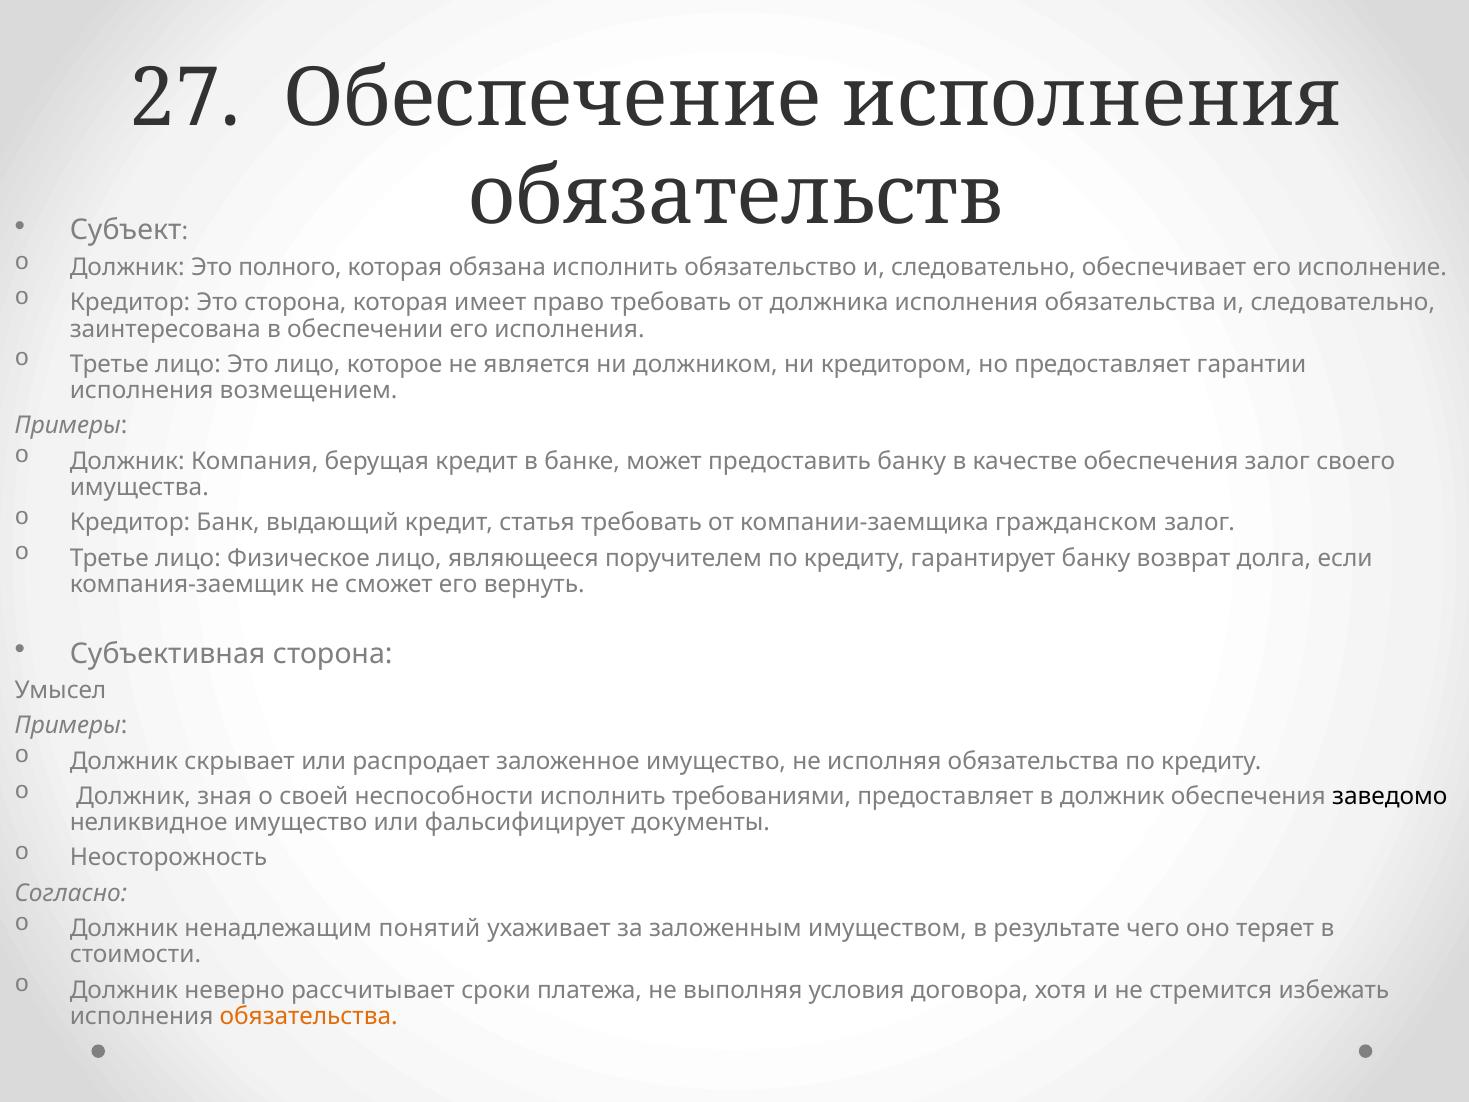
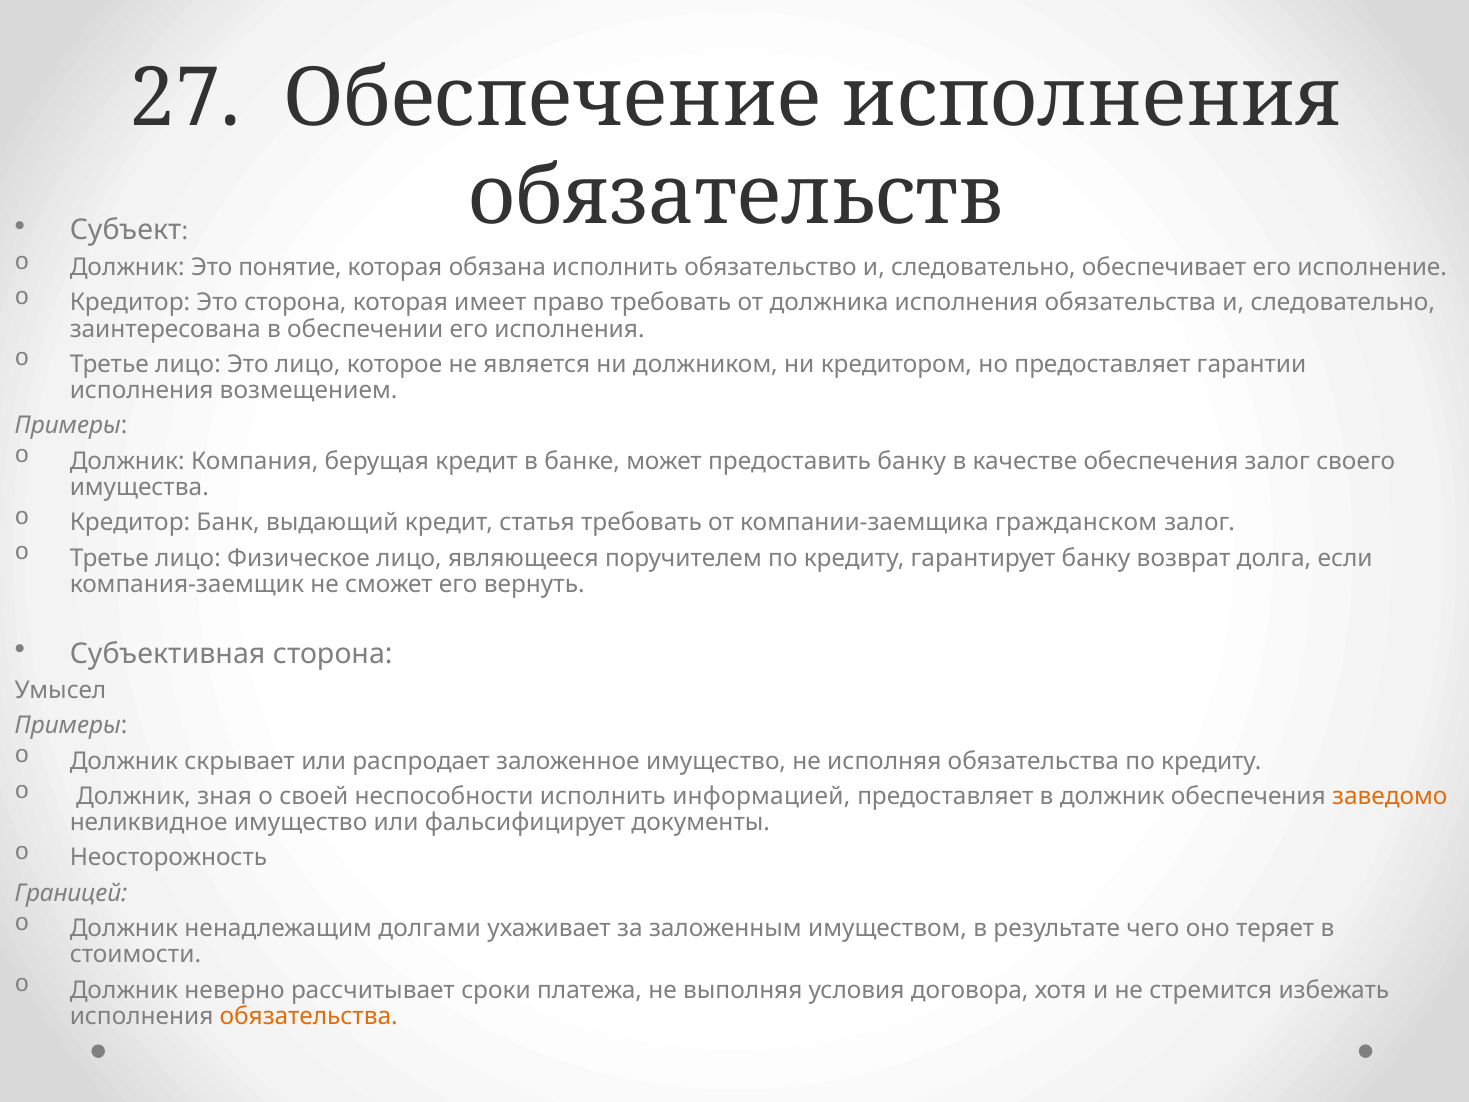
полного: полного -> понятие
требованиями: требованиями -> информацией
заведомо colour: black -> orange
Согласно: Согласно -> Границей
понятий: понятий -> долгами
